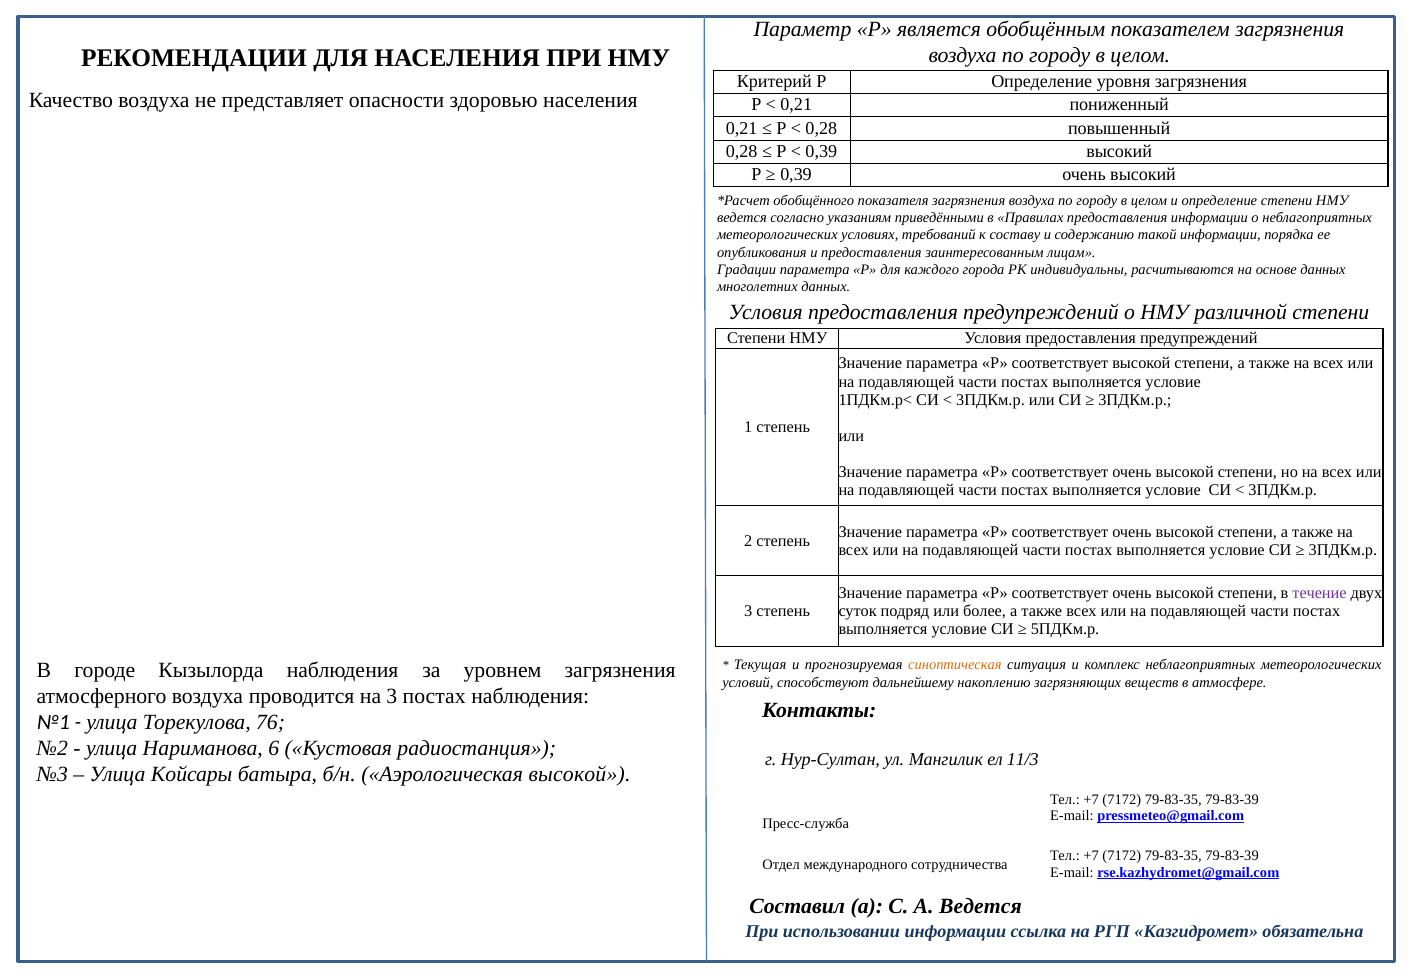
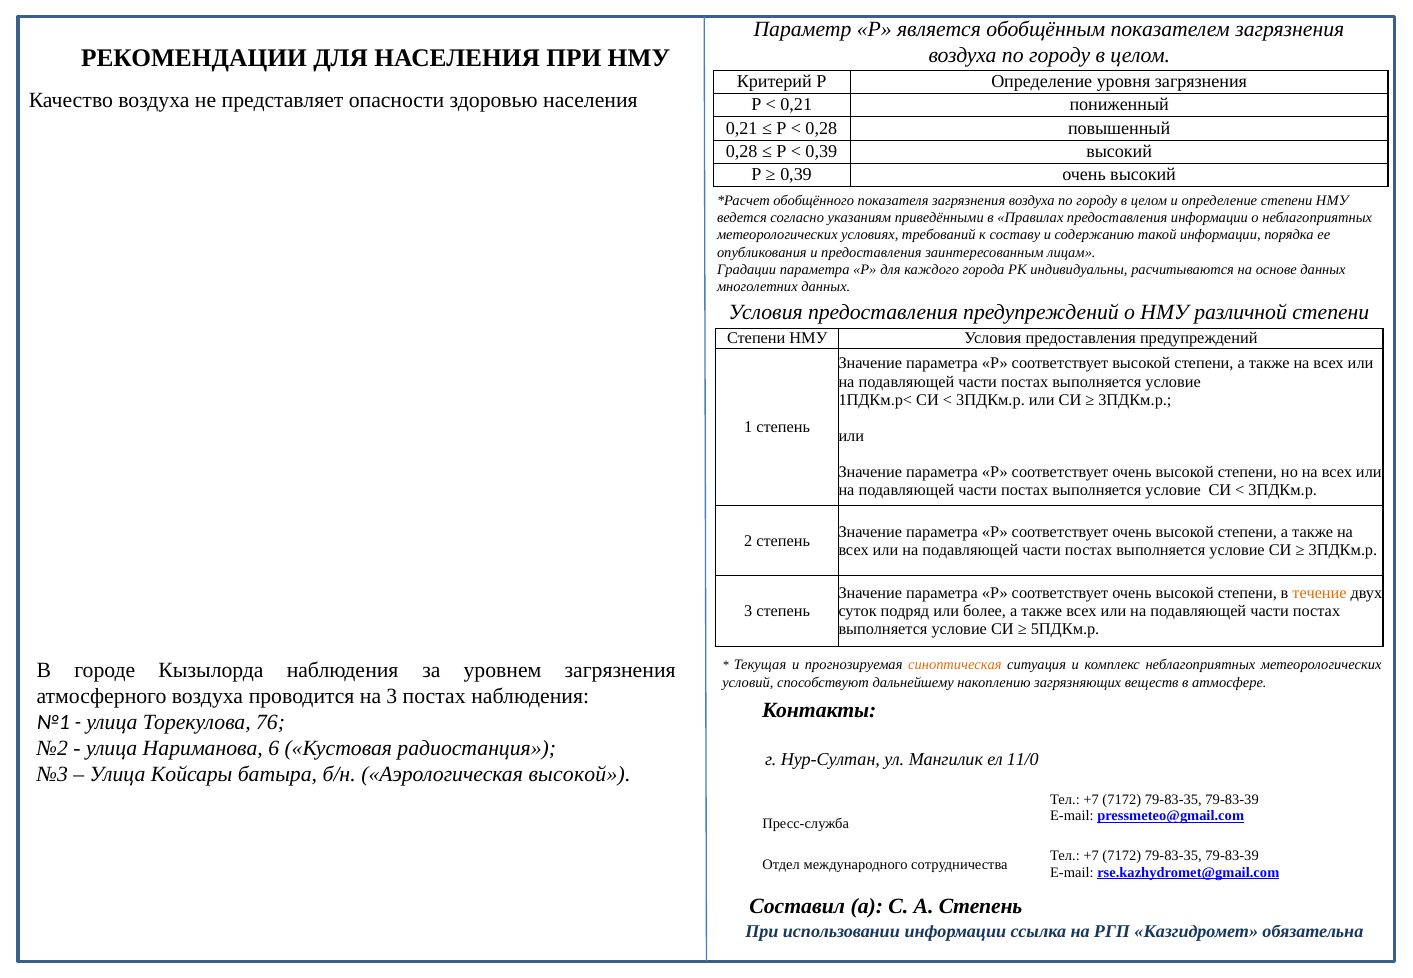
течение colour: purple -> orange
11/3: 11/3 -> 11/0
А Ведется: Ведется -> Степень
